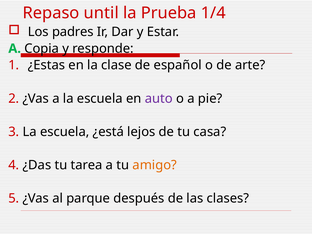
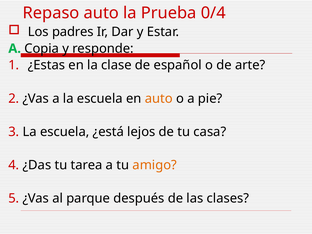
Repaso until: until -> auto
1/4: 1/4 -> 0/4
auto at (159, 98) colour: purple -> orange
